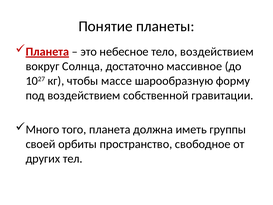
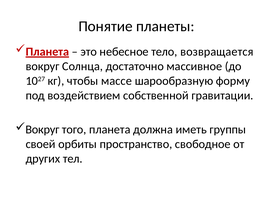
тело воздействием: воздействием -> возвращается
Много at (42, 129): Много -> Вокруг
